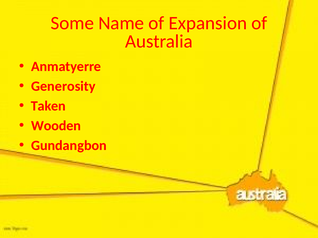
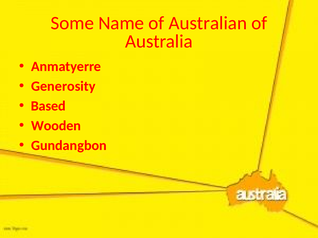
Expansion: Expansion -> Australian
Taken: Taken -> Based
